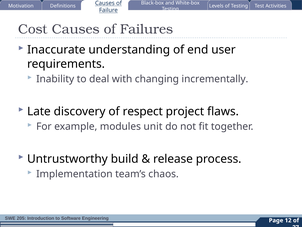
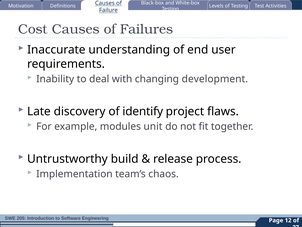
incrementally: incrementally -> development
respect: respect -> identify
